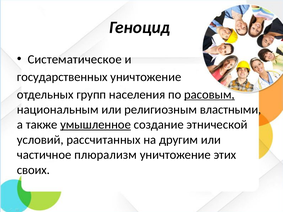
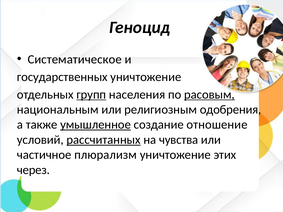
групп underline: none -> present
властными: властными -> одобрения
этнической: этнической -> отношение
рассчитанных underline: none -> present
другим: другим -> чувства
своих: своих -> через
